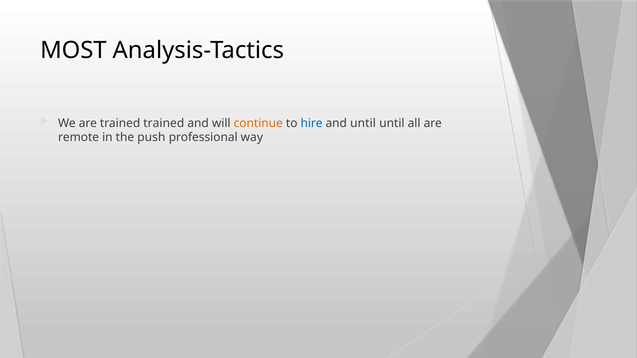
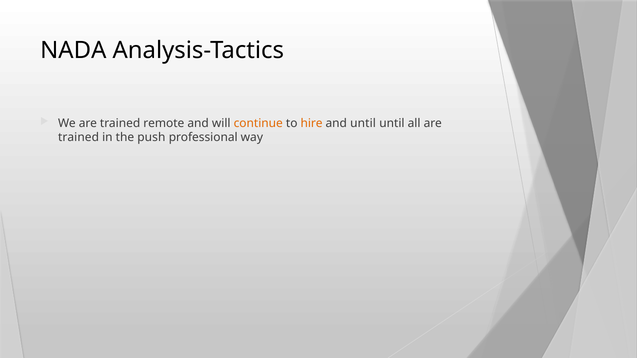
MOST: MOST -> NADA
trained trained: trained -> remote
hire colour: blue -> orange
remote at (79, 138): remote -> trained
